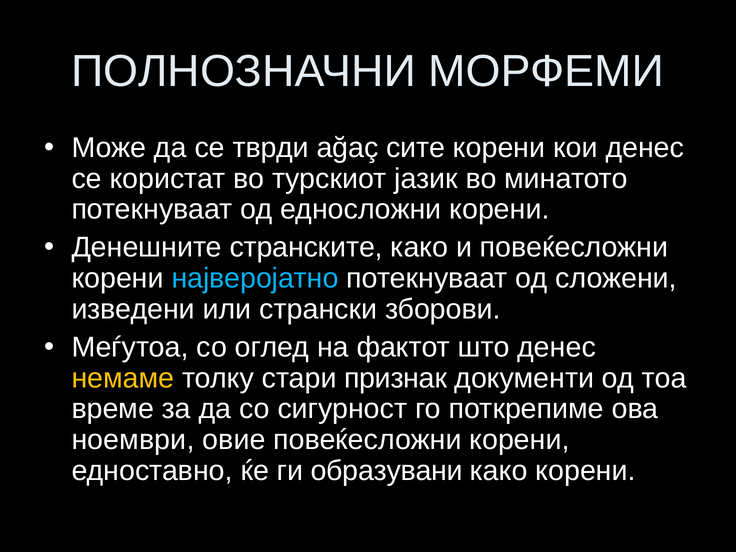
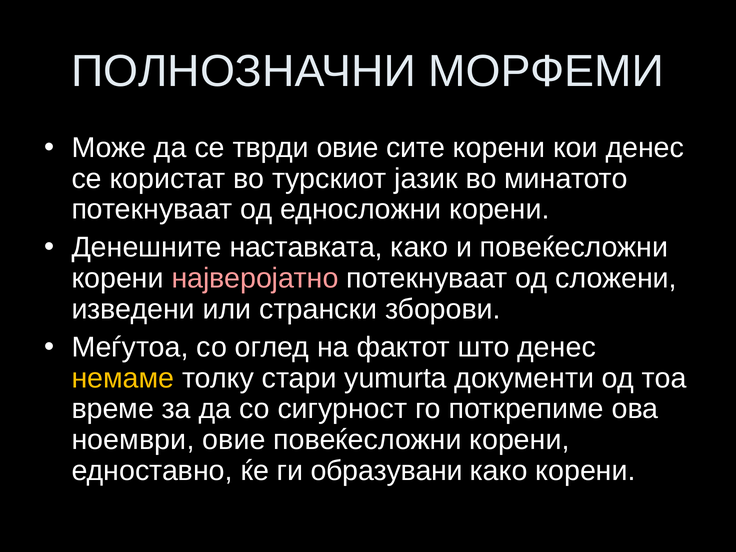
тврди ağaç: ağaç -> овие
странските: странските -> наставката
најверојатно colour: light blue -> pink
признак: признак -> yumurta
